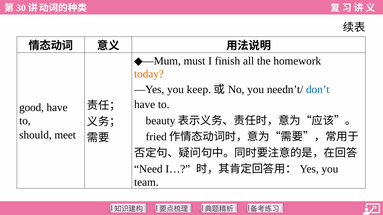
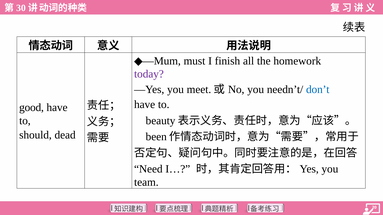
today colour: orange -> purple
keep: keep -> meet
meet: meet -> dead
fried: fried -> been
